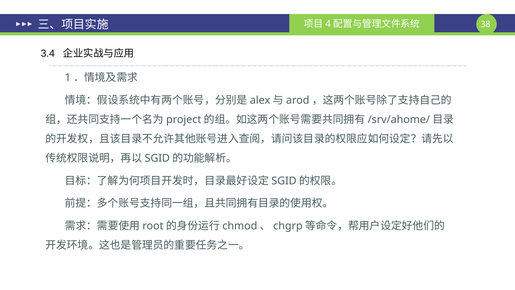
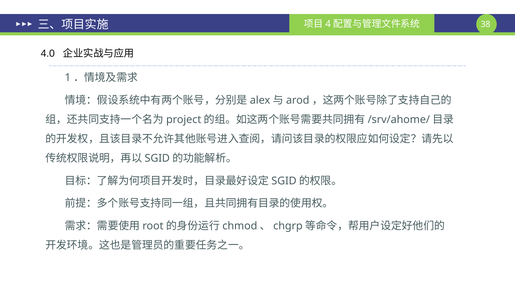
3.4: 3.4 -> 4.0
